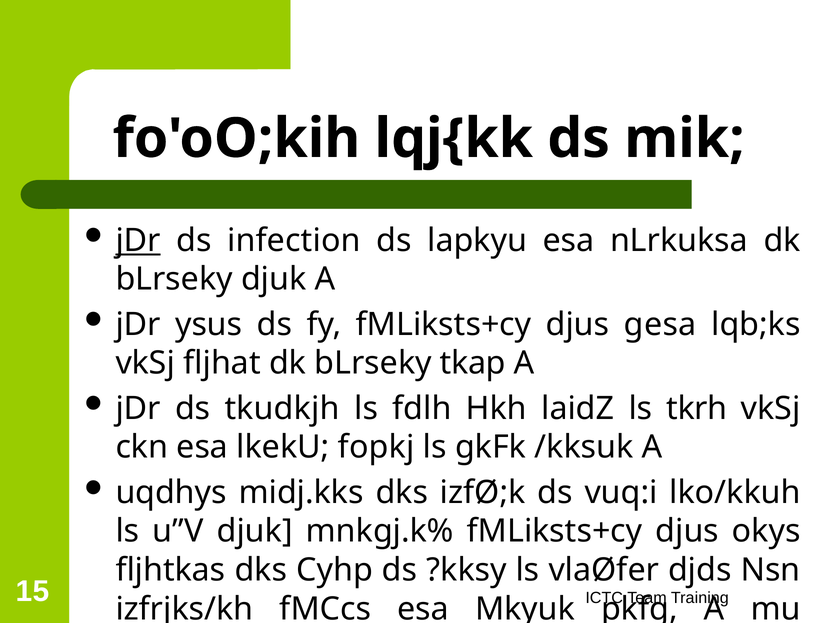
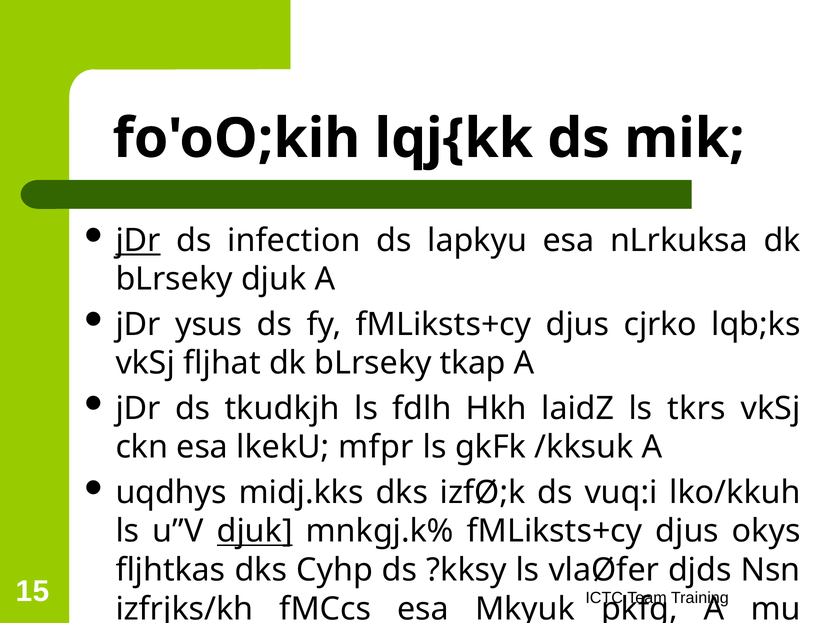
gesa: gesa -> cjrko
tkrh: tkrh -> tkrs
fopkj: fopkj -> mfpr
djuk at (255, 531) underline: none -> present
